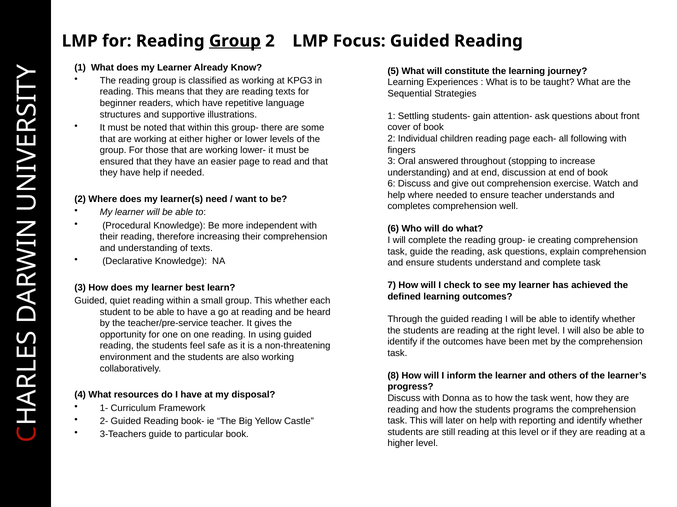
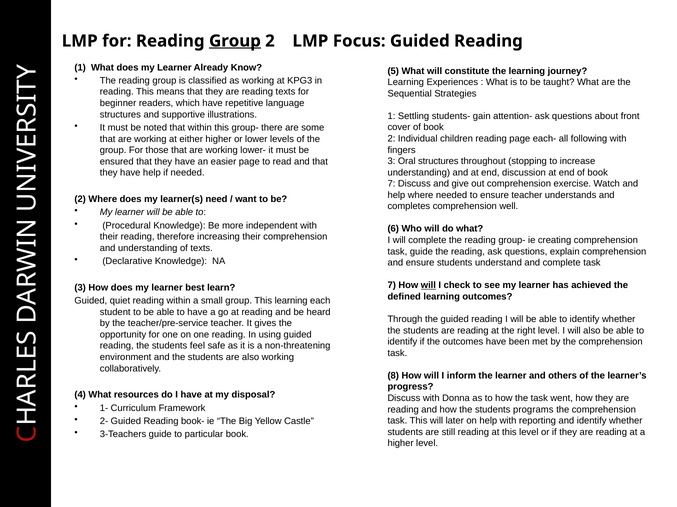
Oral answered: answered -> structures
6 at (391, 184): 6 -> 7
will at (428, 286) underline: none -> present
This whether: whether -> learning
